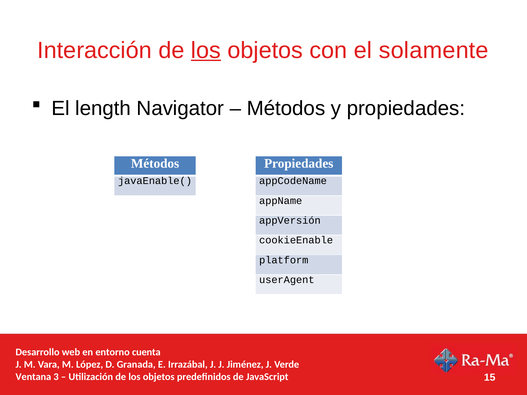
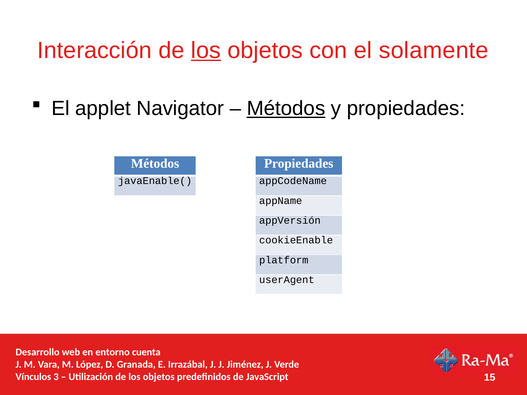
length: length -> applet
Métodos at (286, 109) underline: none -> present
Ventana: Ventana -> Vínculos
